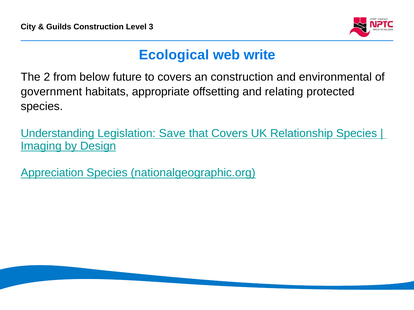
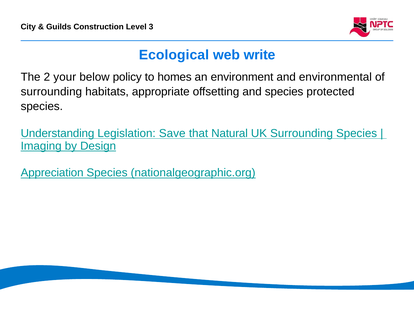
from: from -> your
future: future -> policy
to covers: covers -> homes
an construction: construction -> environment
government at (51, 92): government -> surrounding
and relating: relating -> species
that Covers: Covers -> Natural
UK Relationship: Relationship -> Surrounding
